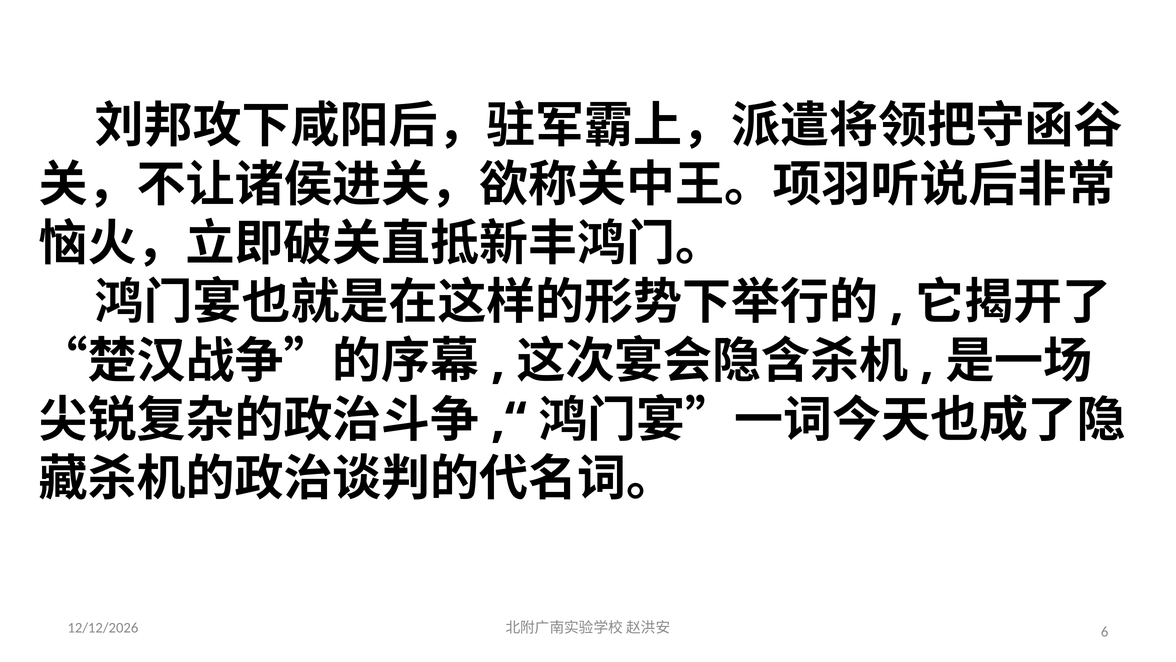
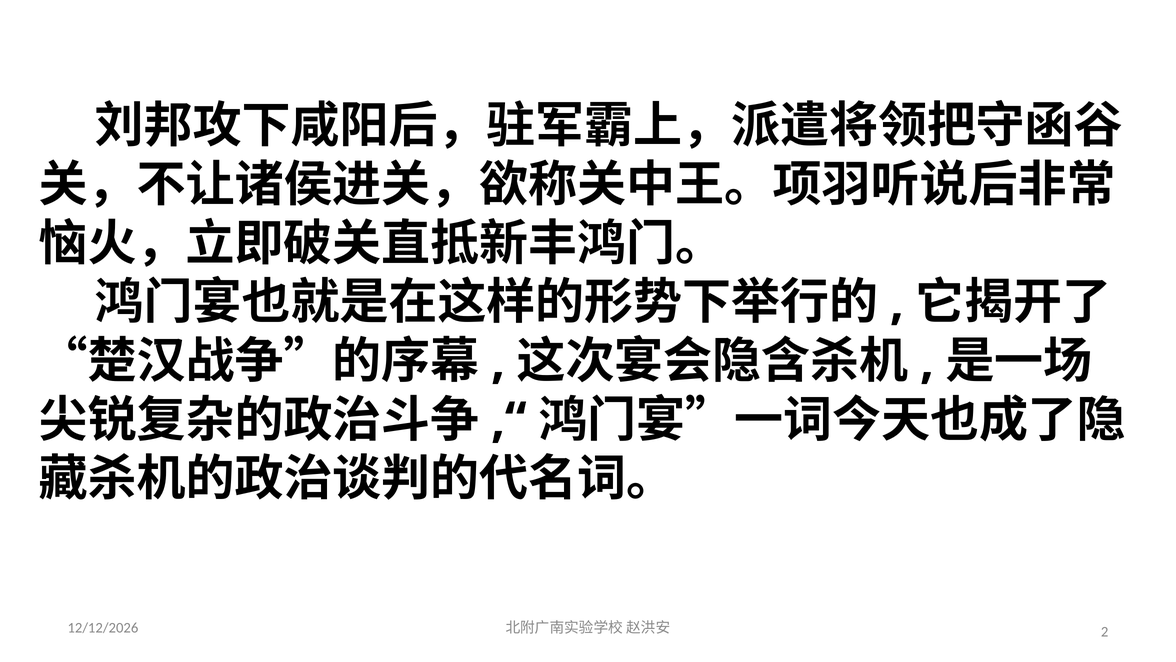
6: 6 -> 2
